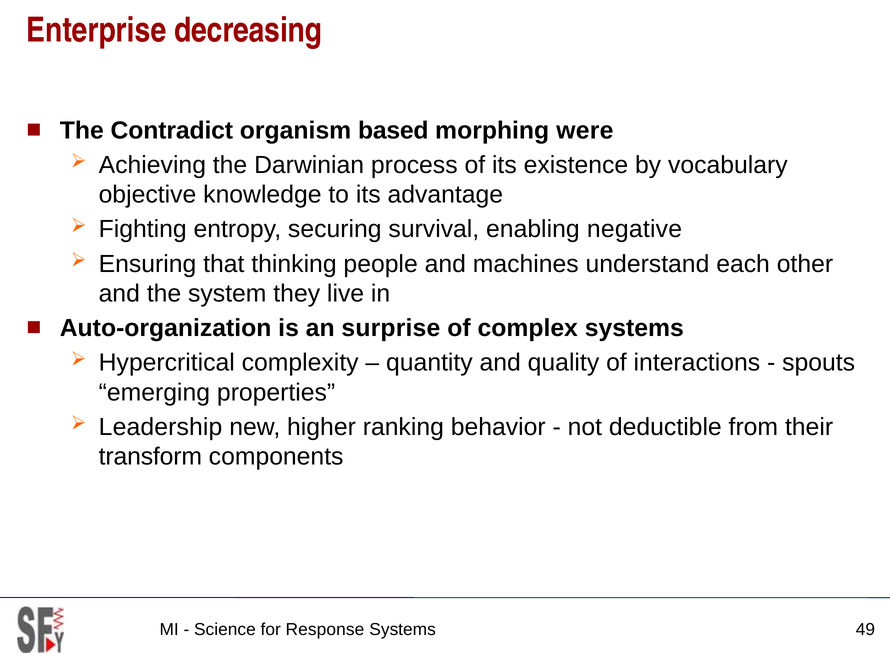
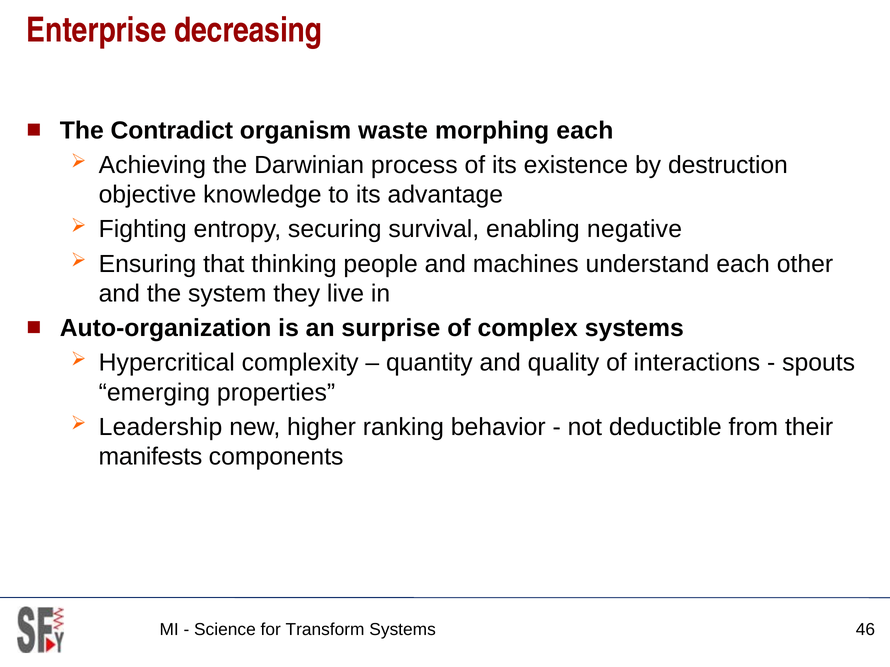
based: based -> waste
morphing were: were -> each
vocabulary: vocabulary -> destruction
transform: transform -> manifests
Response: Response -> Transform
49: 49 -> 46
